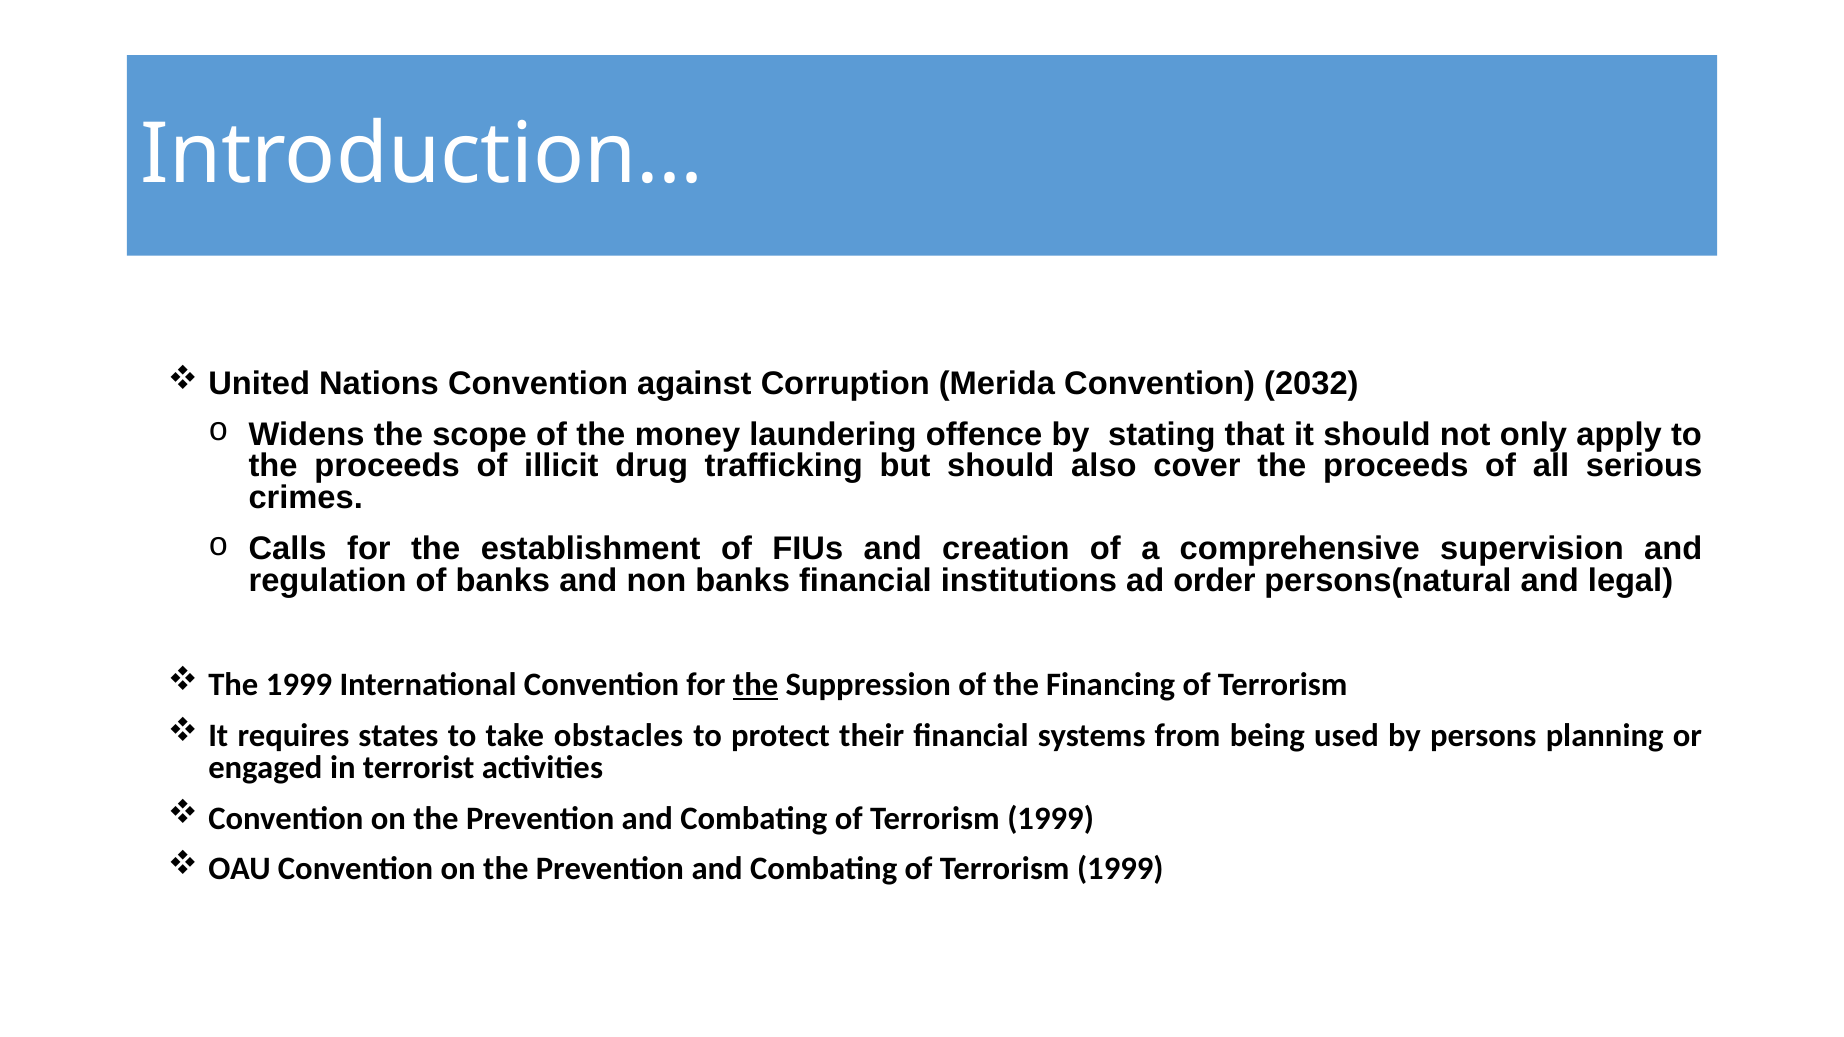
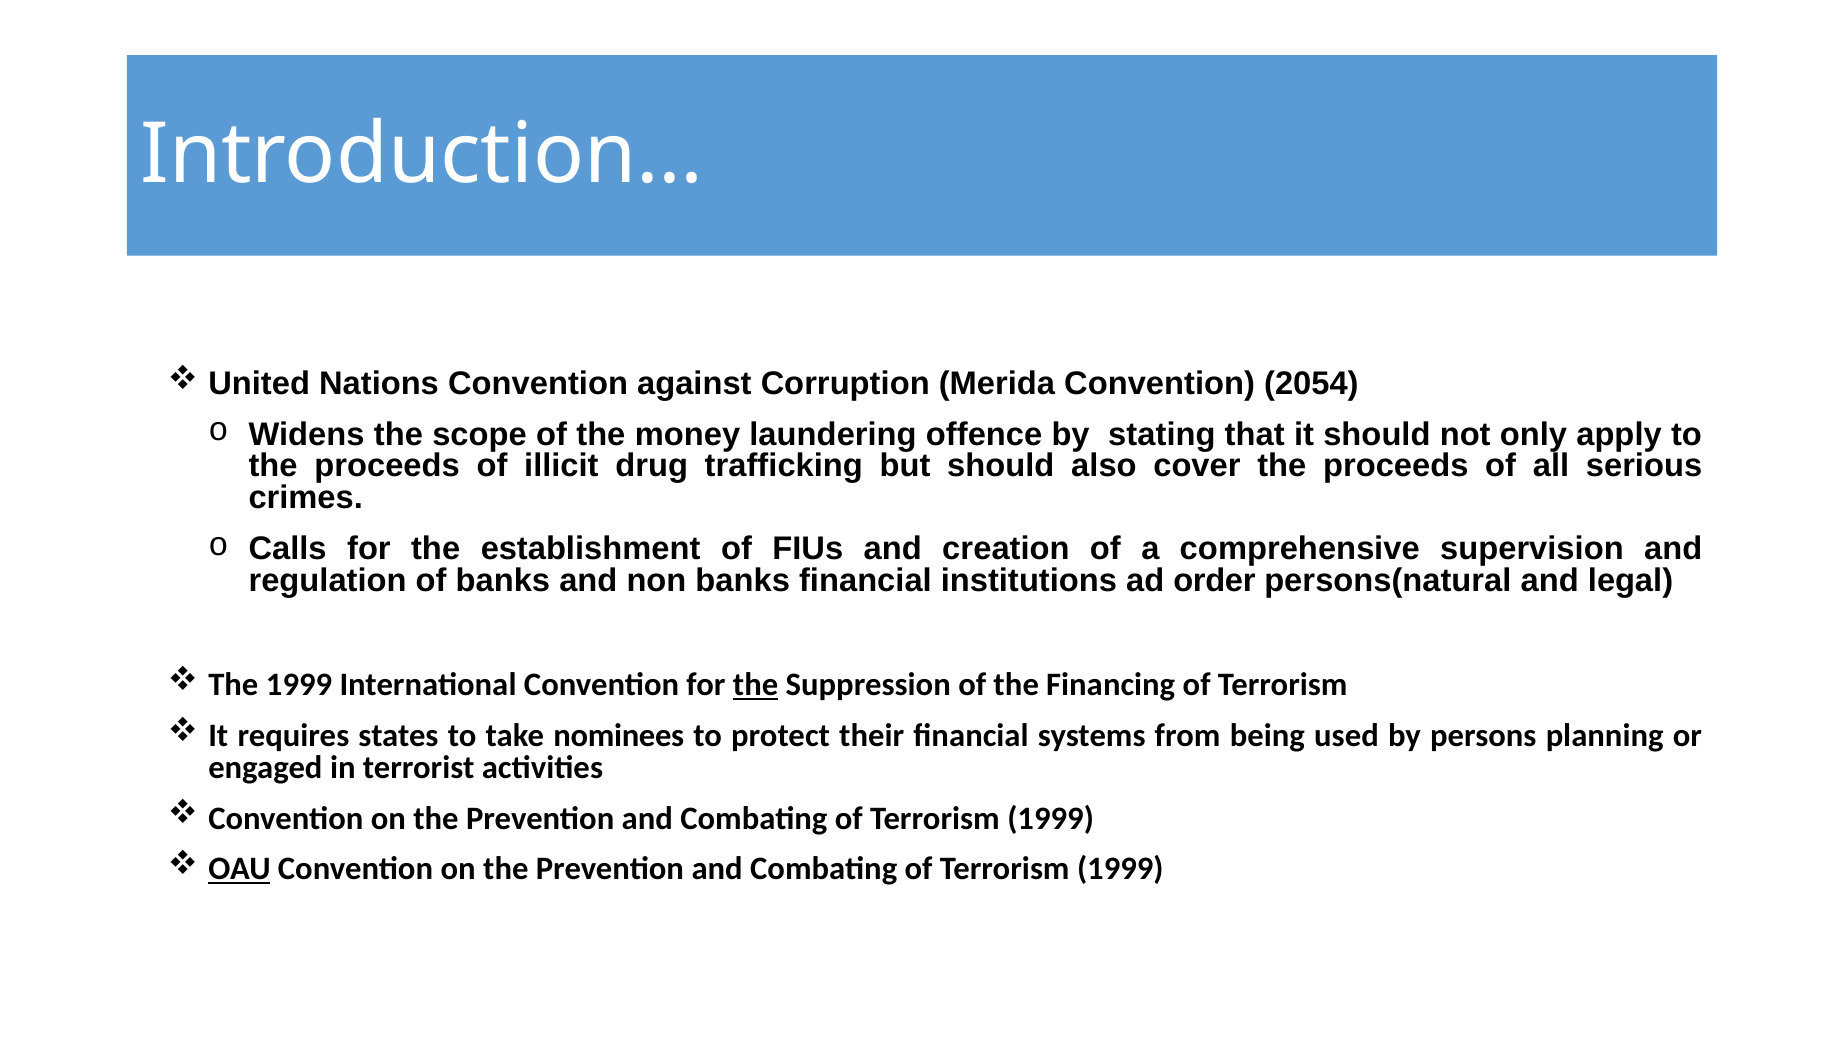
2032: 2032 -> 2054
obstacles: obstacles -> nominees
OAU underline: none -> present
